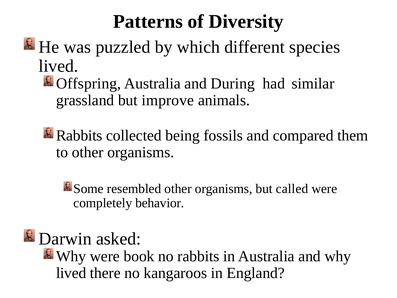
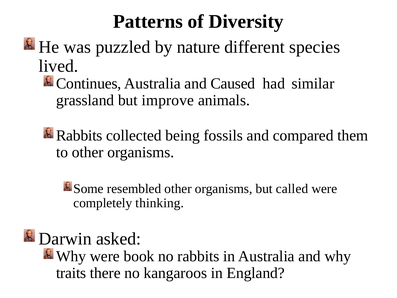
which: which -> nature
Offspring: Offspring -> Continues
During: During -> Caused
behavior: behavior -> thinking
lived at (71, 273): lived -> traits
